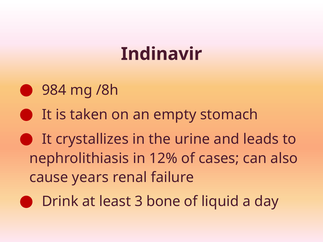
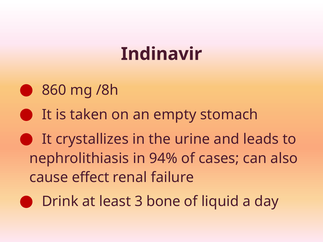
984: 984 -> 860
12%: 12% -> 94%
years: years -> effect
